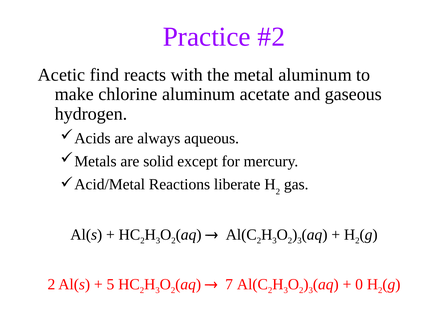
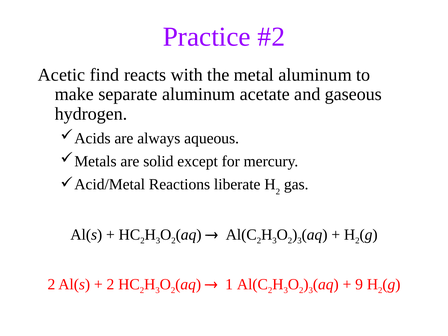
chlorine: chlorine -> separate
5 at (110, 284): 5 -> 2
7: 7 -> 1
0: 0 -> 9
